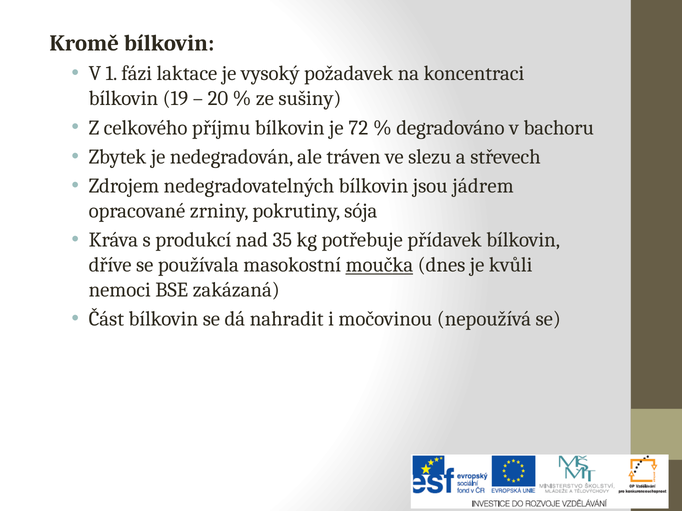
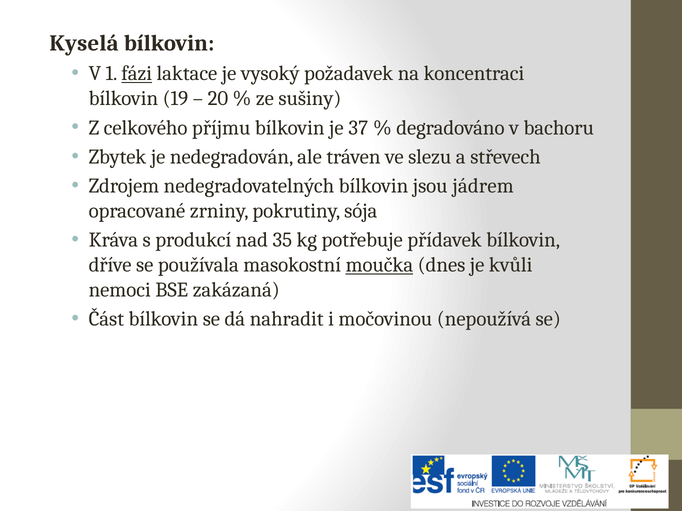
Kromě: Kromě -> Kyselá
fázi underline: none -> present
72: 72 -> 37
